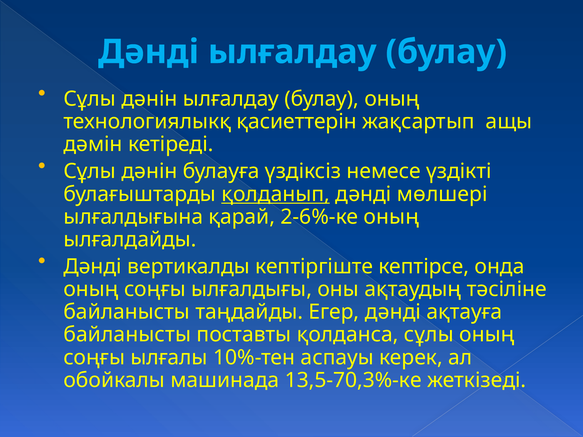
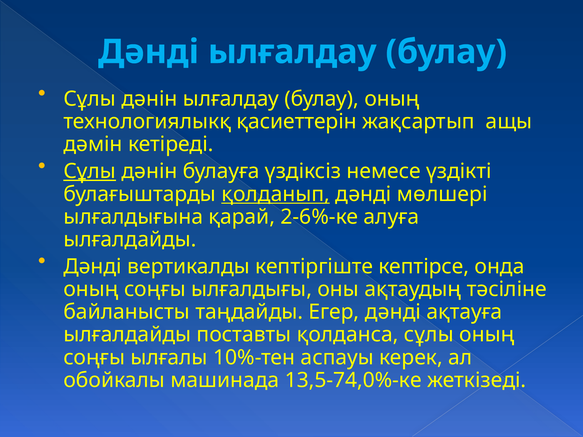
Сұлы at (90, 171) underline: none -> present
2-6%-ке оның: оның -> алуға
байланысты at (127, 335): байланысты -> ылғалдайды
13,5-70,3%-ке: 13,5-70,3%-ке -> 13,5-74,0%-ке
